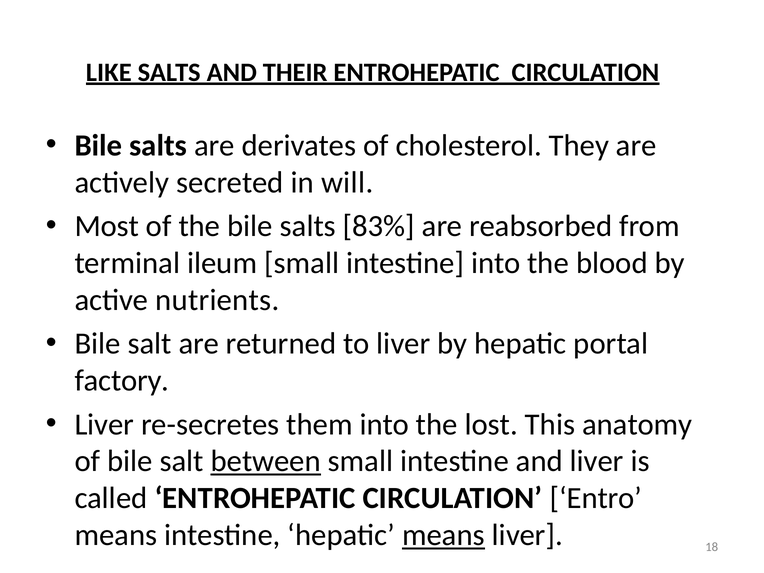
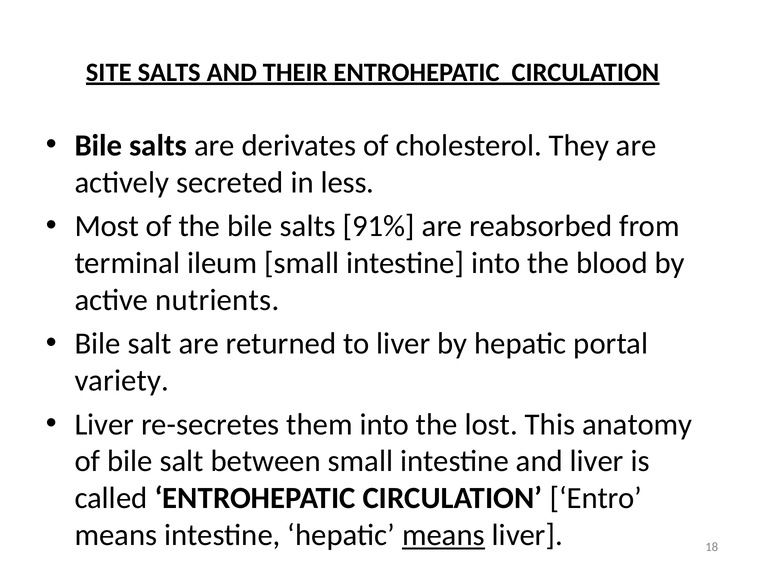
LIKE: LIKE -> SITE
will: will -> less
83%: 83% -> 91%
factory: factory -> variety
between underline: present -> none
